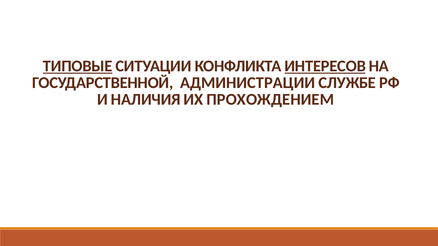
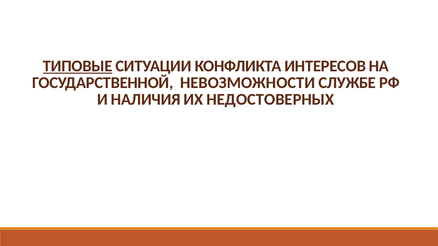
ИНТЕРЕСОВ underline: present -> none
АДМИНИСТРАЦИИ: АДМИНИСТРАЦИИ -> НЕВОЗМОЖНОСТИ
ПРОХОЖДЕНИЕМ: ПРОХОЖДЕНИЕМ -> НЕДОСТОВЕРНЫХ
